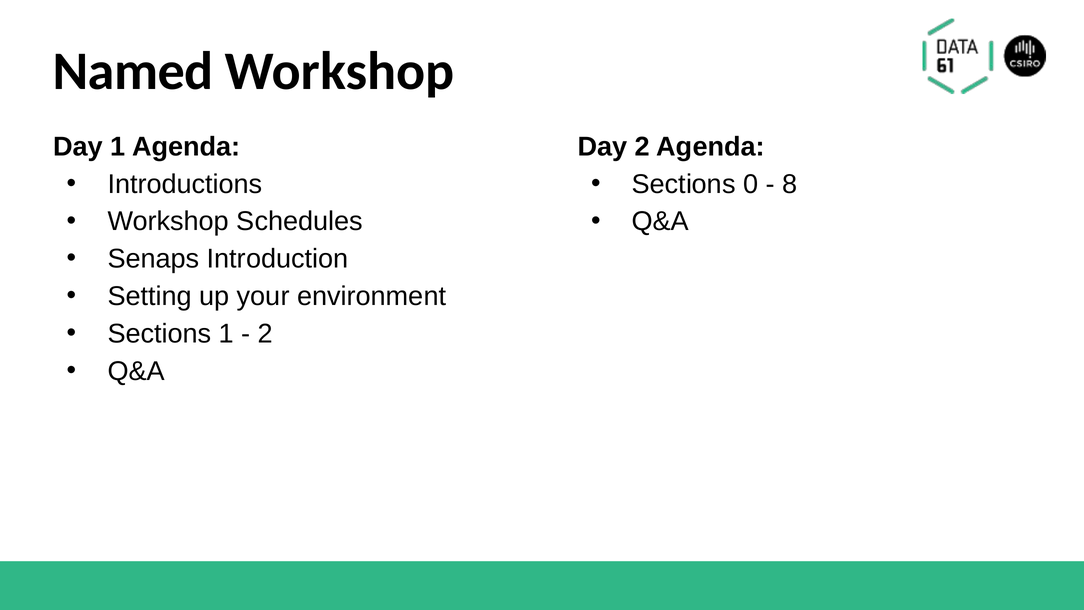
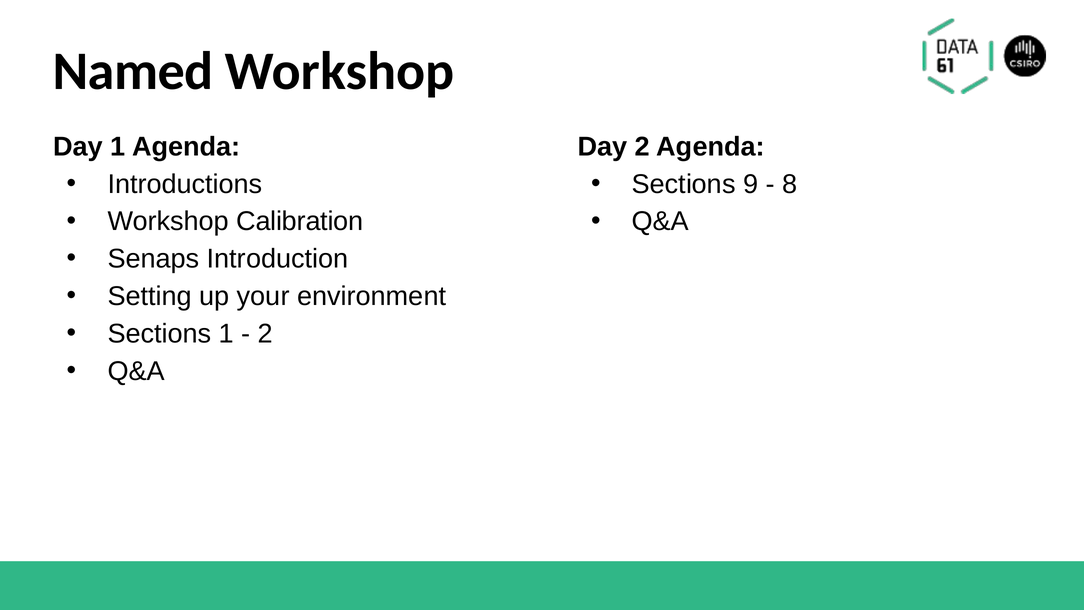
0: 0 -> 9
Schedules: Schedules -> Calibration
